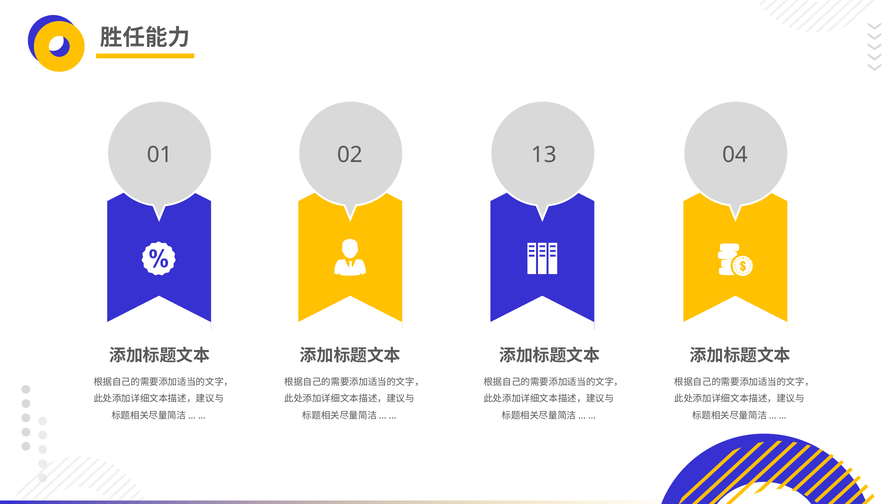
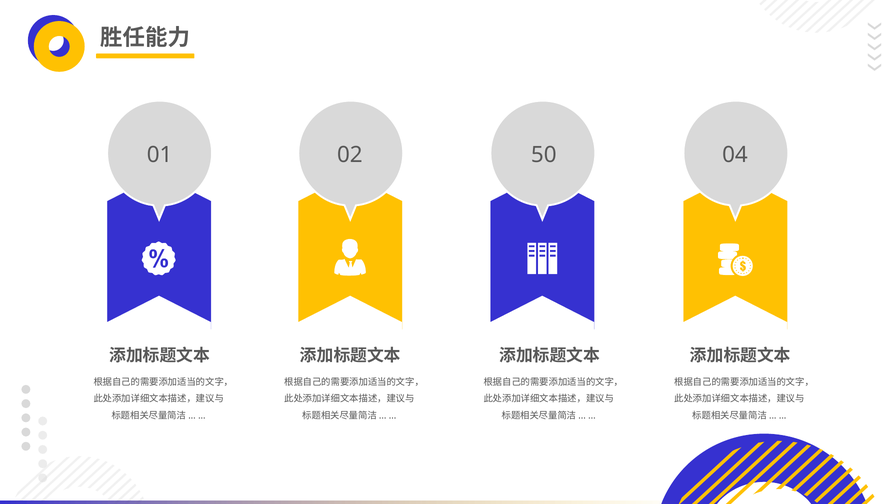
13: 13 -> 50
